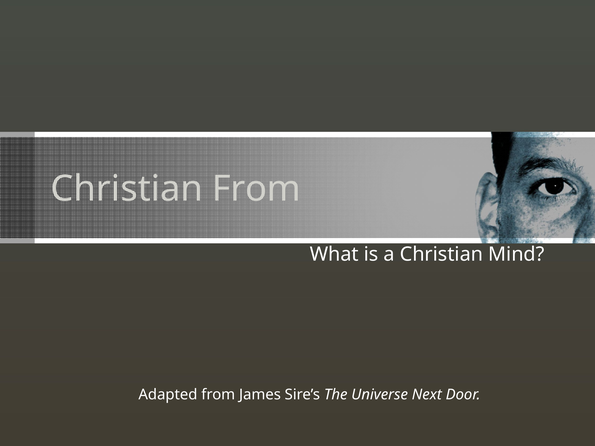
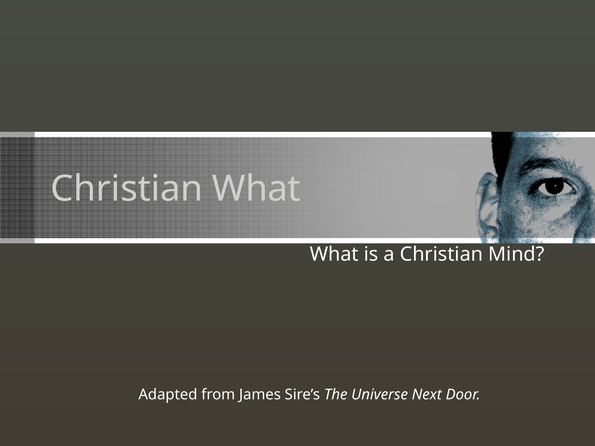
Christian From: From -> What
